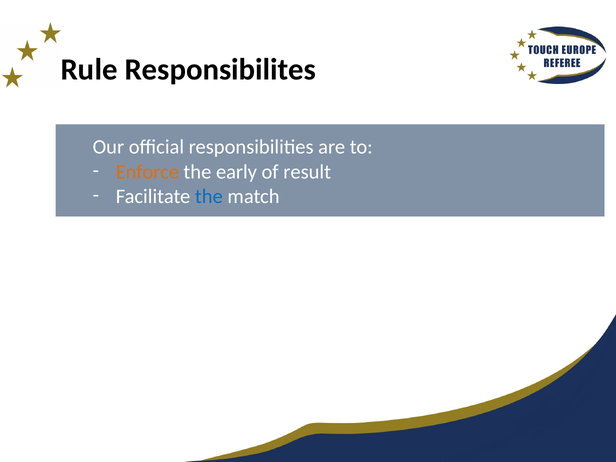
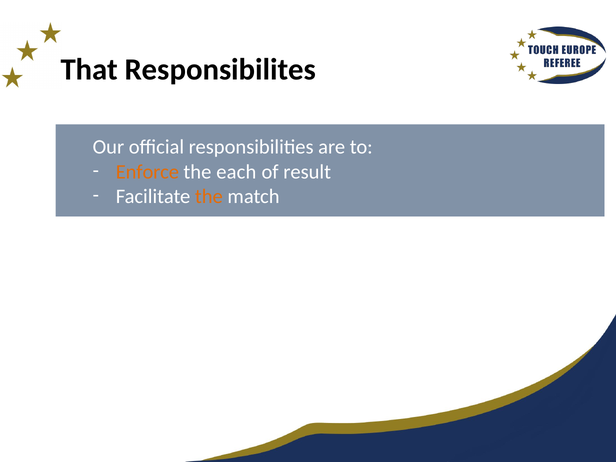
Rule: Rule -> That
early: early -> each
the at (209, 196) colour: blue -> orange
